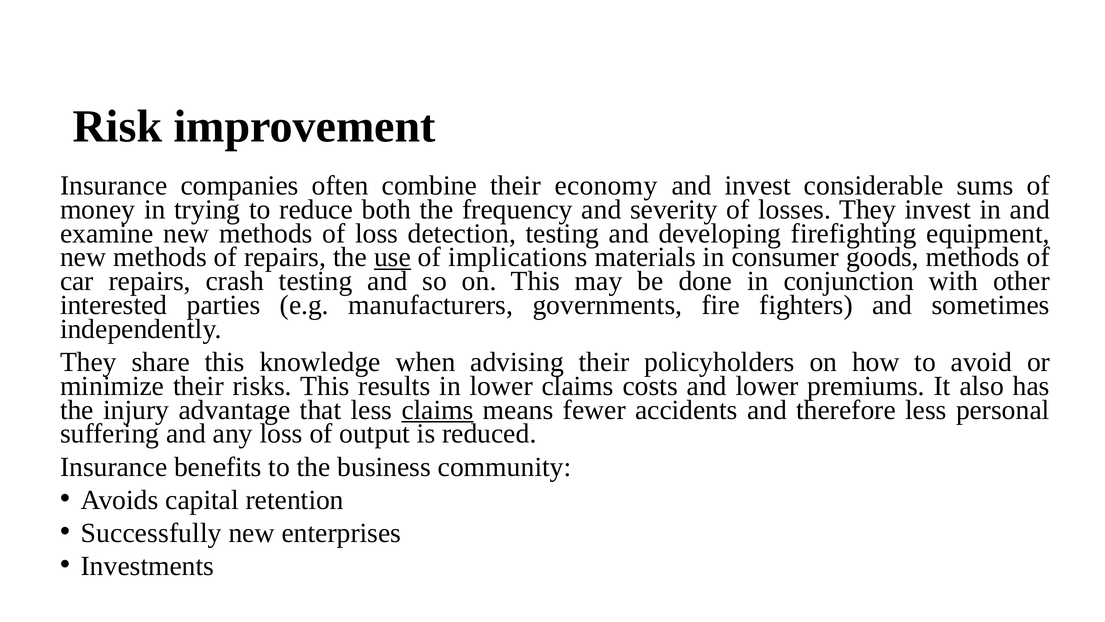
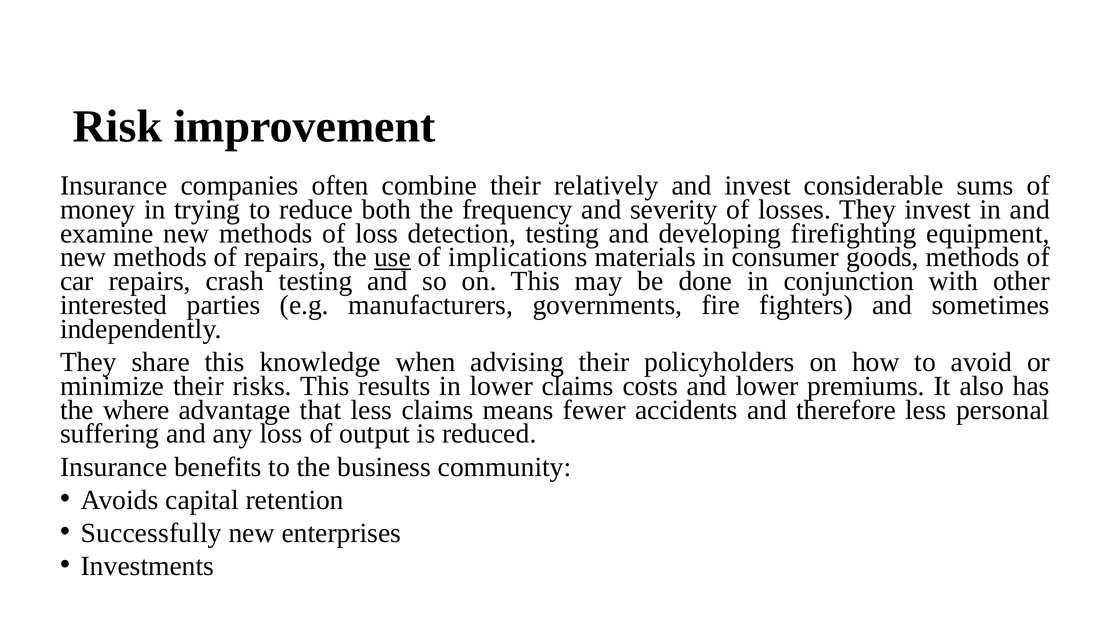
economy: economy -> relatively
injury: injury -> where
claims at (438, 410) underline: present -> none
